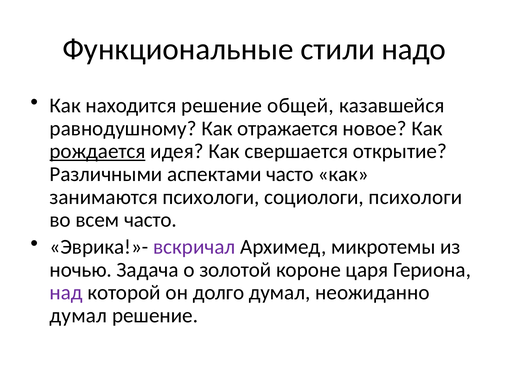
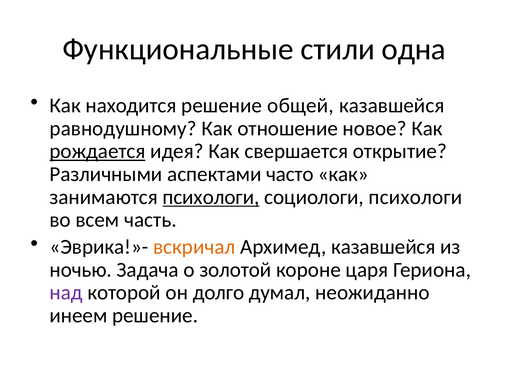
надо: надо -> одна
отражается: отражается -> отношение
психологи at (211, 197) underline: none -> present
всем часто: часто -> часть
вскричал colour: purple -> orange
Архимед микротемы: микротемы -> казавшейся
думал at (78, 315): думал -> инеем
